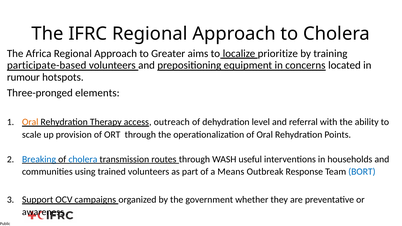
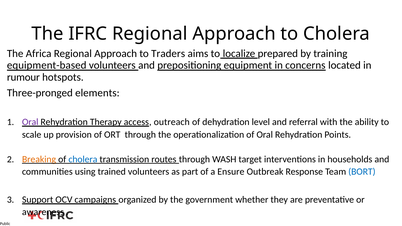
Greater: Greater -> Traders
prioritize: prioritize -> prepared
participate-based: participate-based -> equipment-based
Oral at (30, 122) colour: orange -> purple
Breaking colour: blue -> orange
useful: useful -> target
Means: Means -> Ensure
